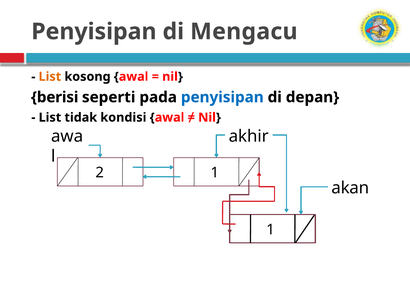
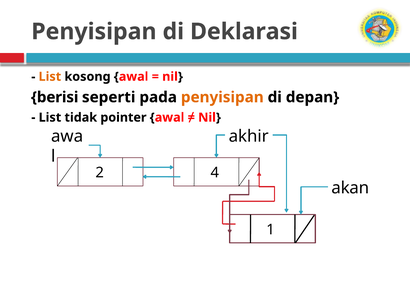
Mengacu: Mengacu -> Deklarasi
penyisipan at (222, 97) colour: blue -> orange
kondisi: kondisi -> pointer
2 1: 1 -> 4
